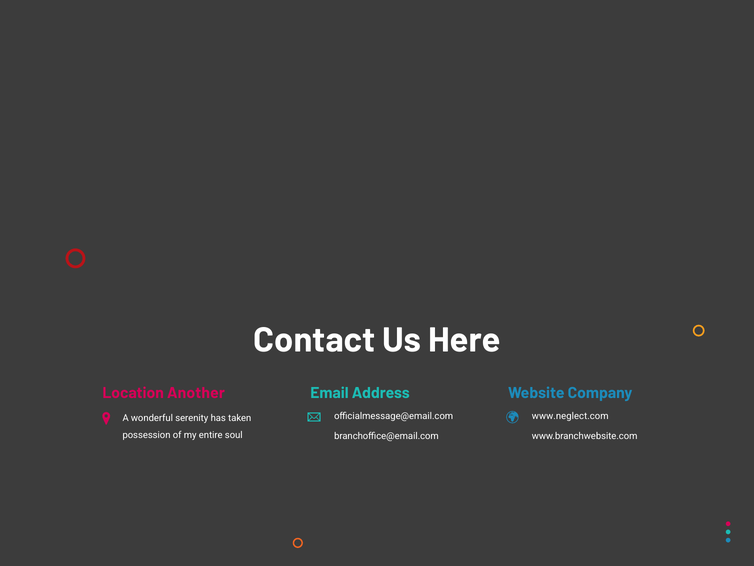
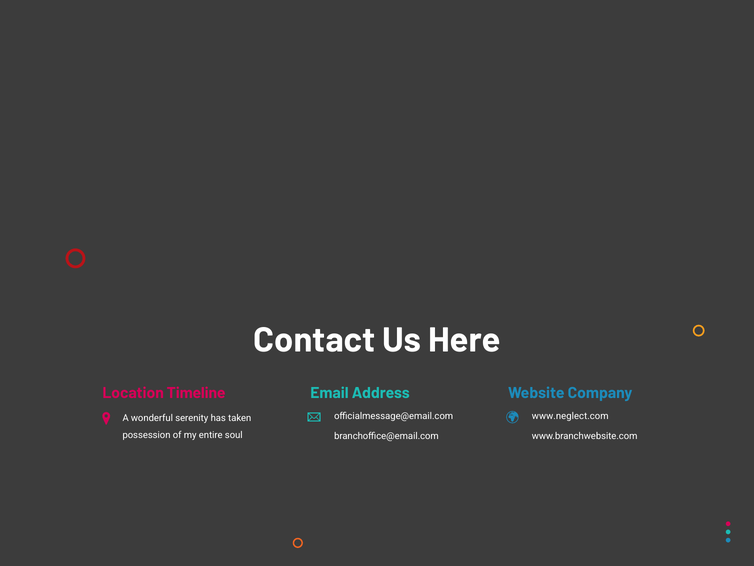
Another: Another -> Timeline
